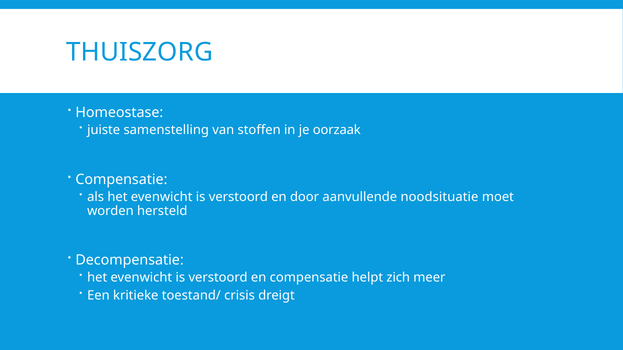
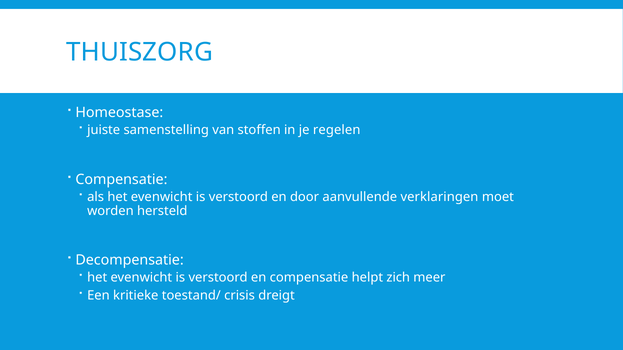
oorzaak: oorzaak -> regelen
noodsituatie: noodsituatie -> verklaringen
